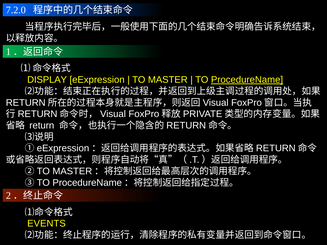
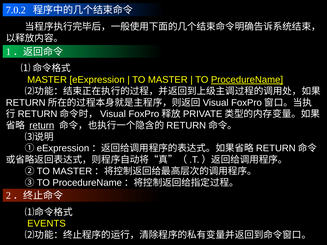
7.2.0: 7.2.0 -> 7.0.2
DISPLAY at (47, 80): DISPLAY -> MASTER
return underline: none -> present
